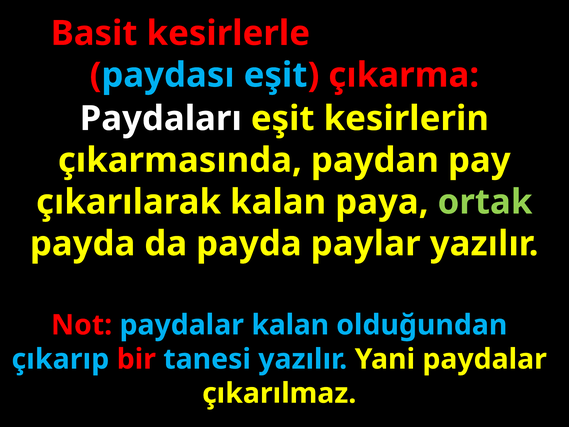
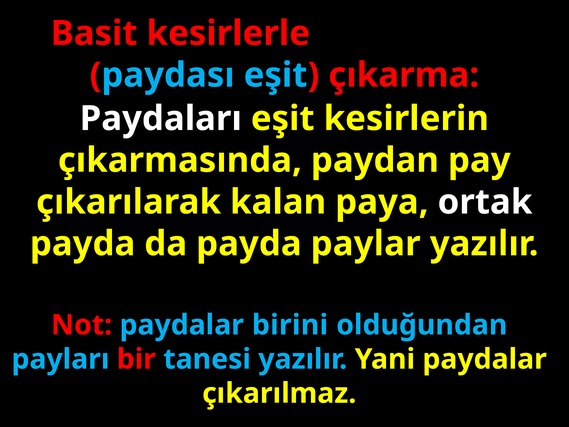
ortak colour: light green -> white
paydalar kalan: kalan -> birini
çıkarıp: çıkarıp -> payları
